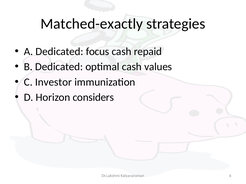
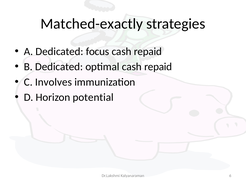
optimal cash values: values -> repaid
Investor: Investor -> Involves
considers: considers -> potential
